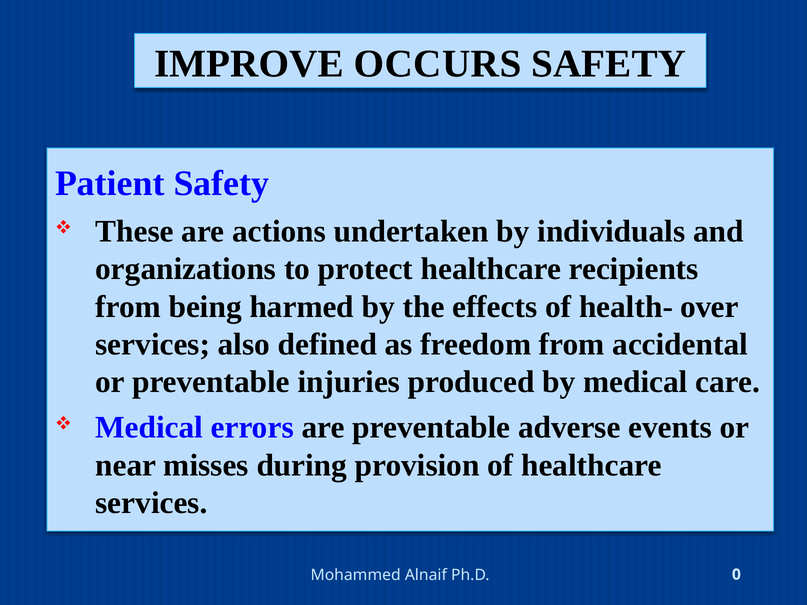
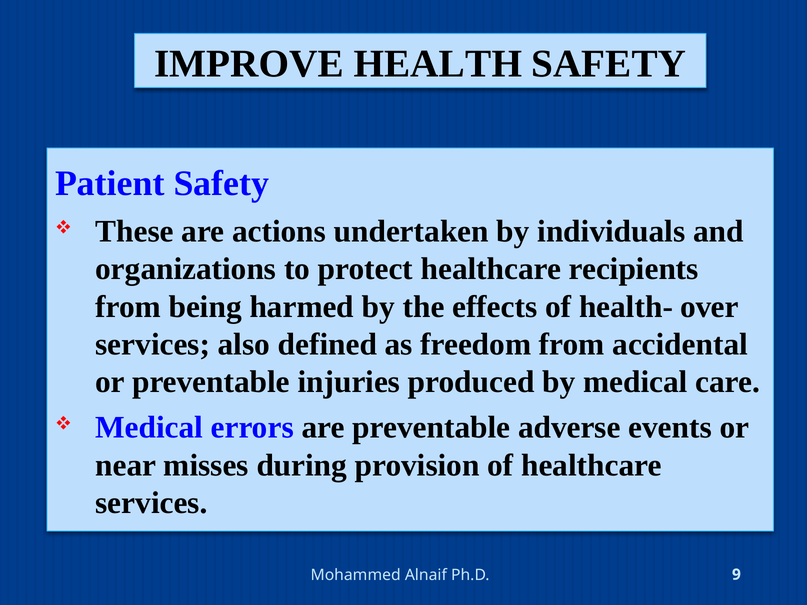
OCCURS: OCCURS -> HEALTH
0: 0 -> 9
